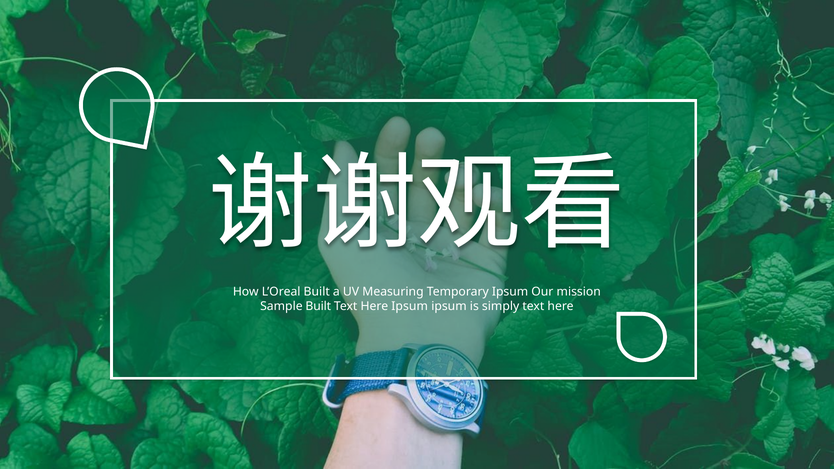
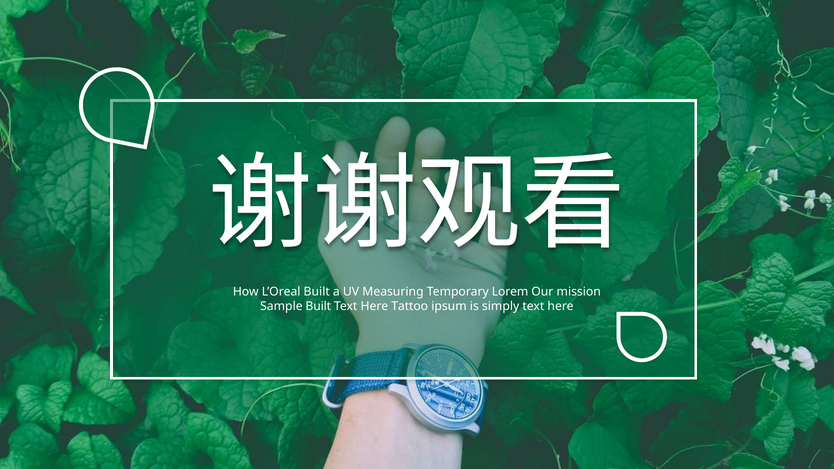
Temporary Ipsum: Ipsum -> Lorem
Here Ipsum: Ipsum -> Tattoo
